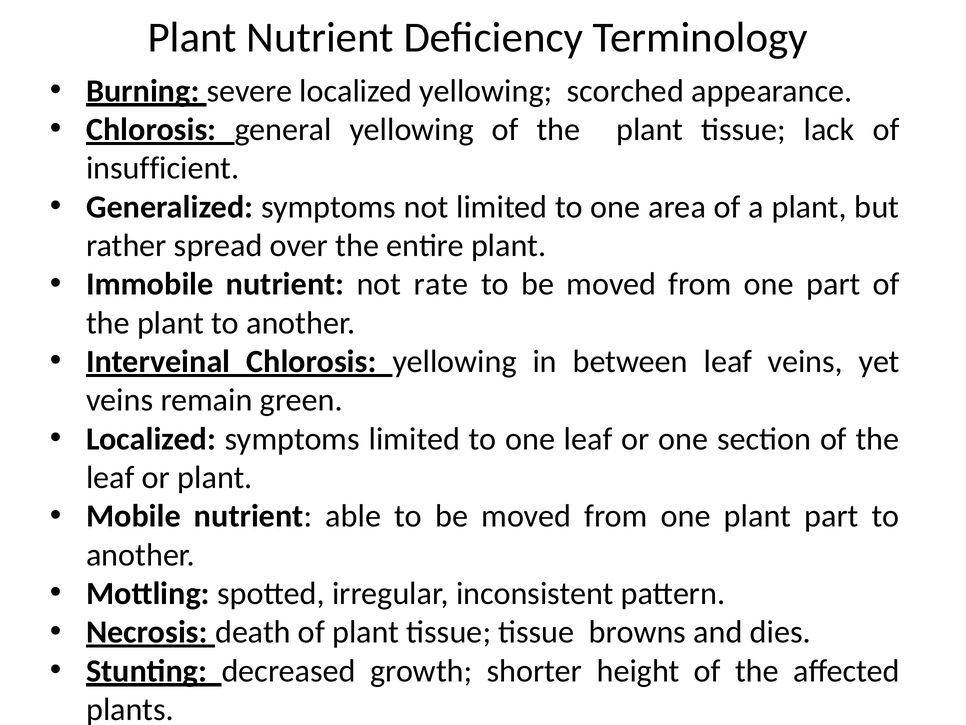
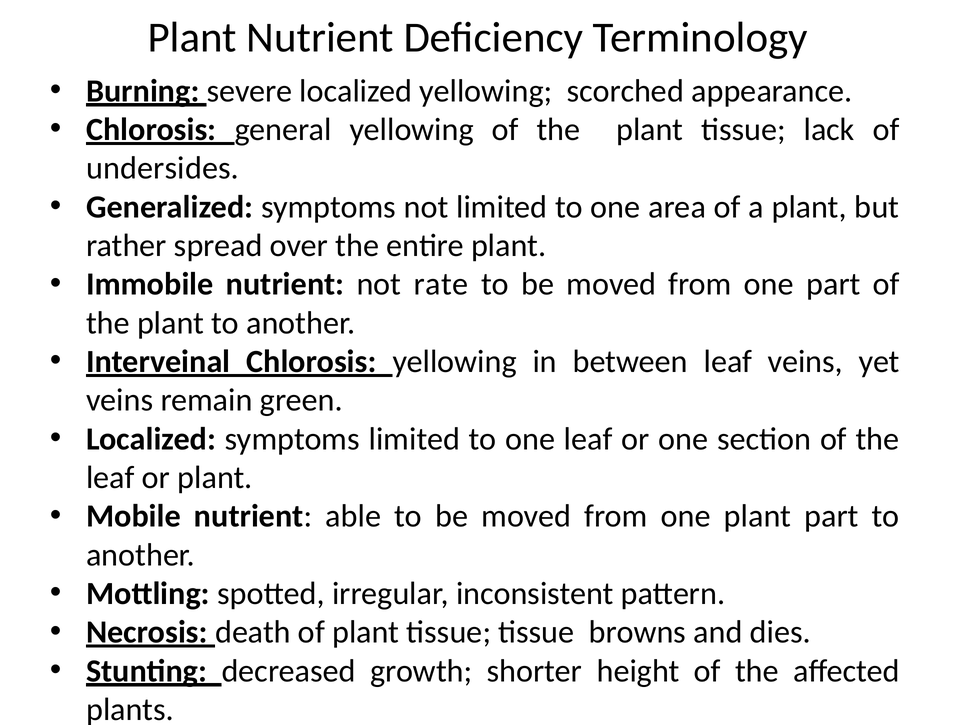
insufficient: insufficient -> undersides
